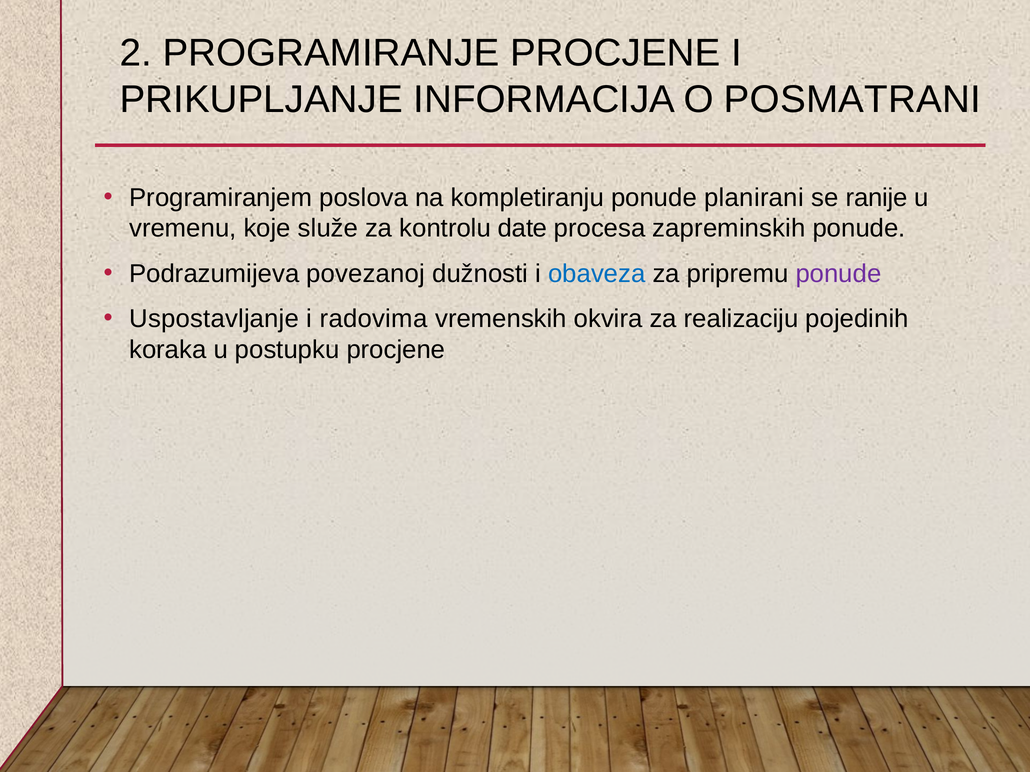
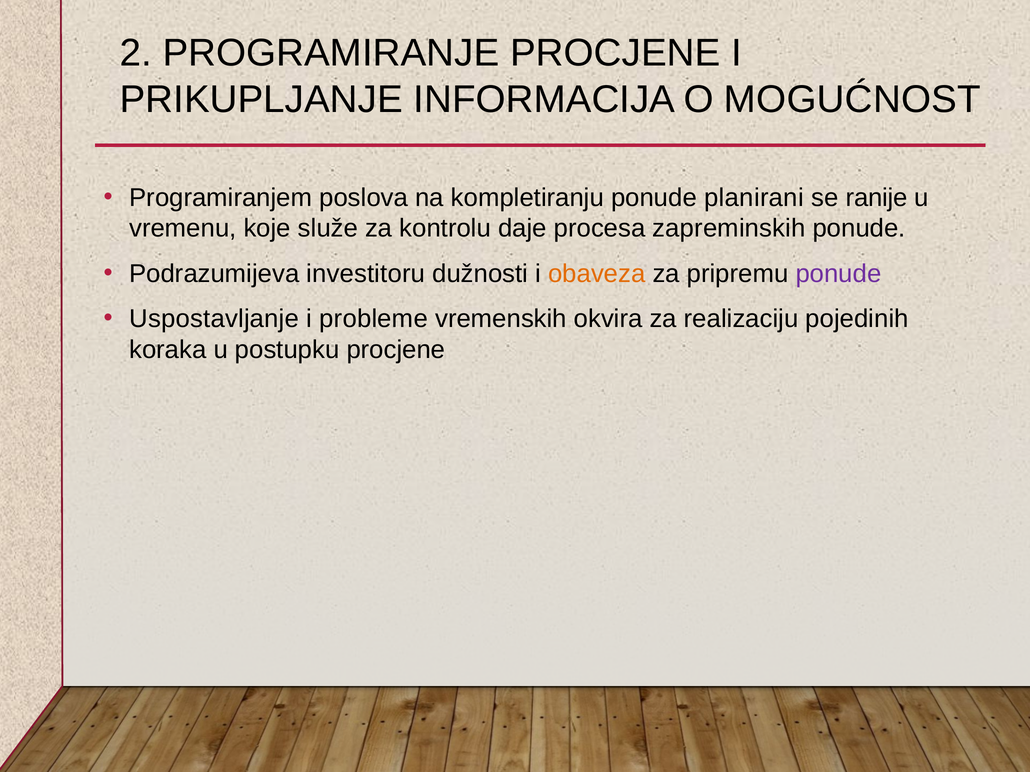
POSMATRANI: POSMATRANI -> MOGUĆNOST
date: date -> daje
povezanoj: povezanoj -> investitoru
obaveza colour: blue -> orange
radovima: radovima -> probleme
